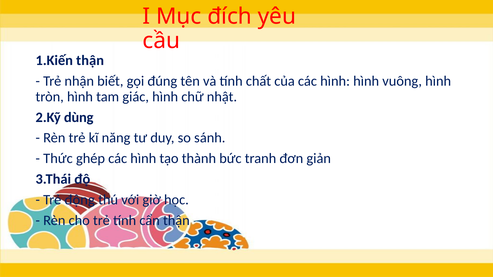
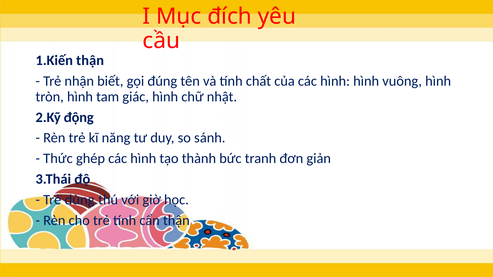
dùng: dùng -> động
động: động -> dùng
